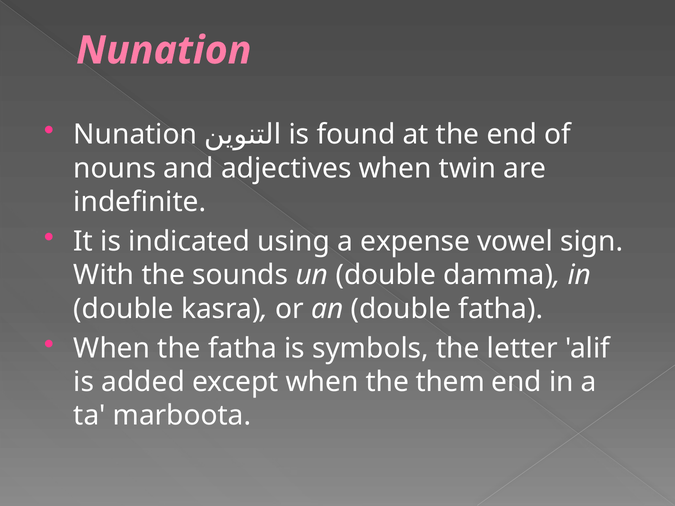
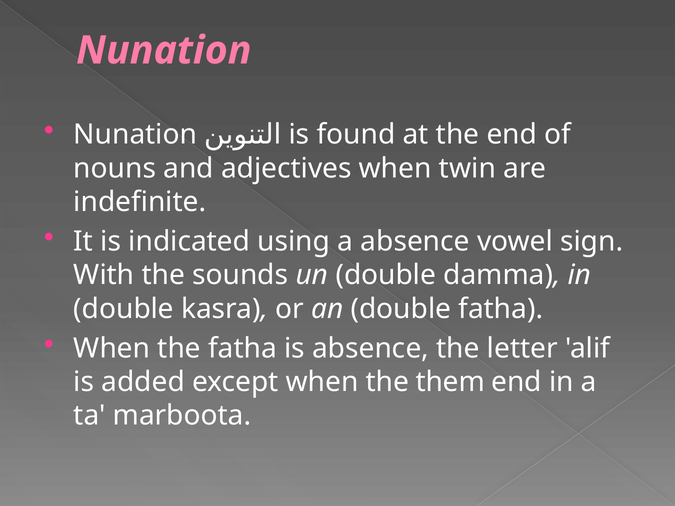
a expense: expense -> absence
is symbols: symbols -> absence
